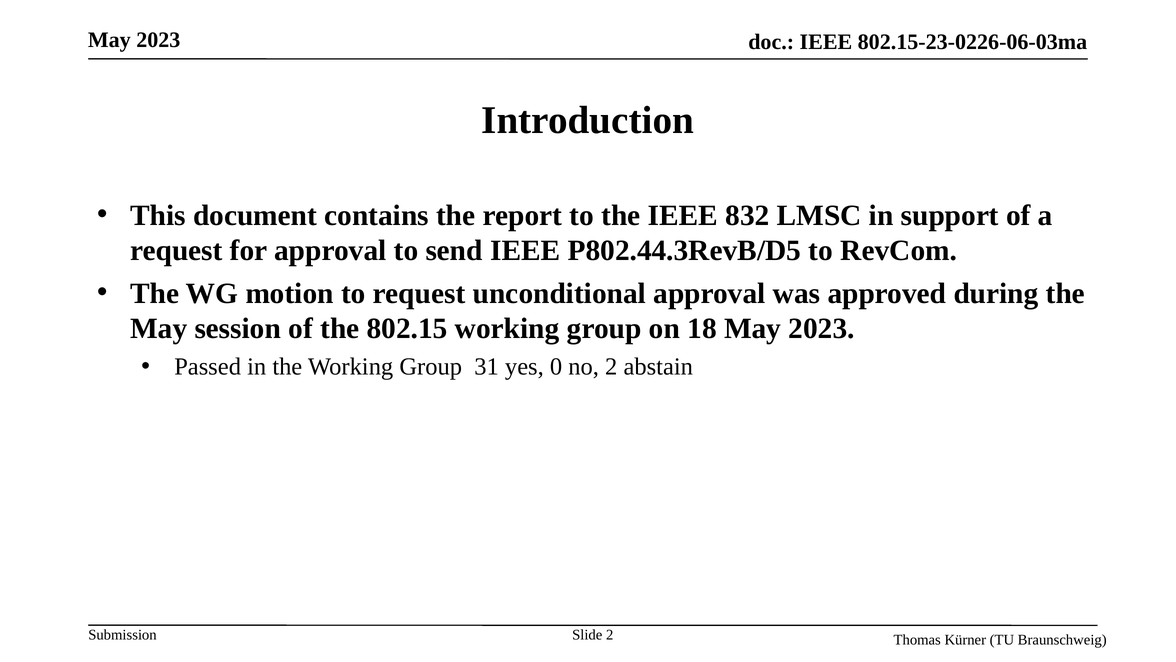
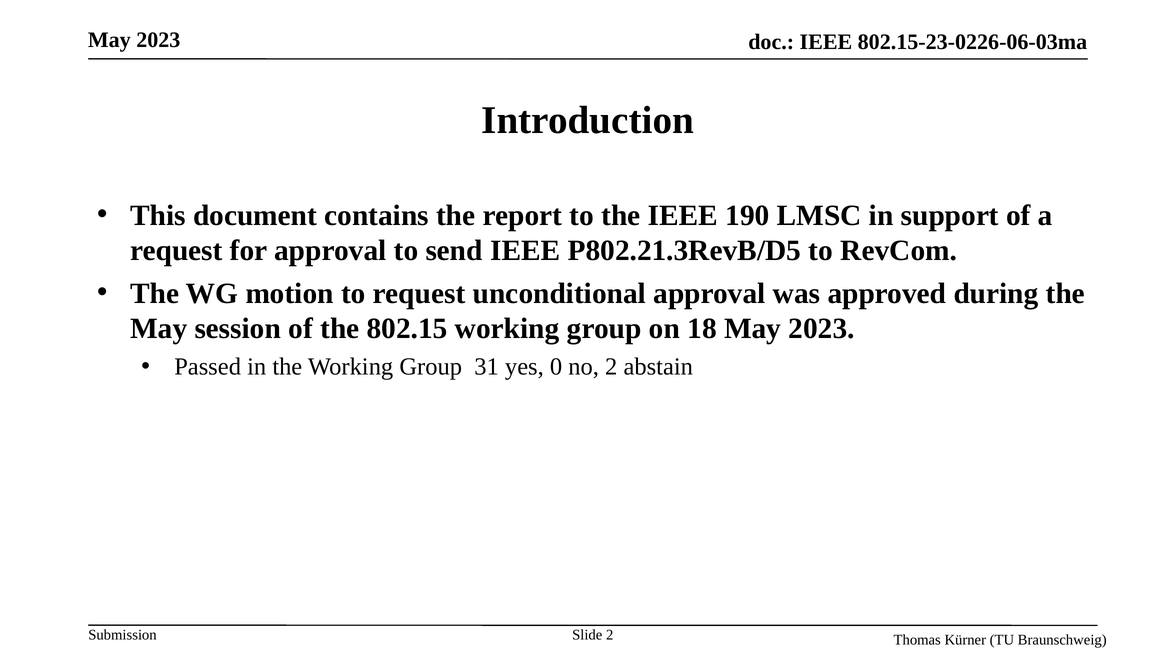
832: 832 -> 190
P802.44.3RevB/D5: P802.44.3RevB/D5 -> P802.21.3RevB/D5
